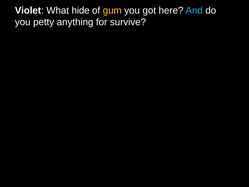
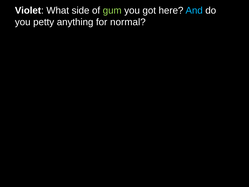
hide: hide -> side
gum colour: yellow -> light green
survive: survive -> normal
